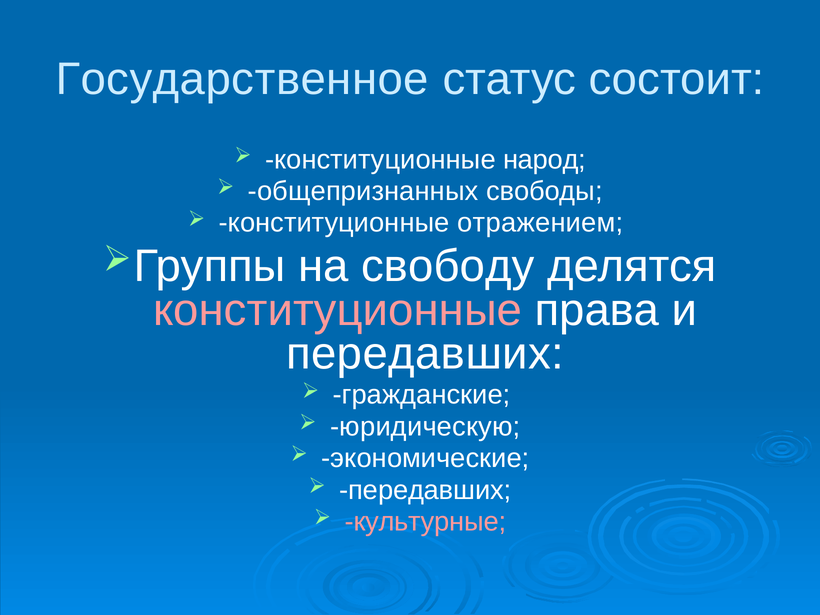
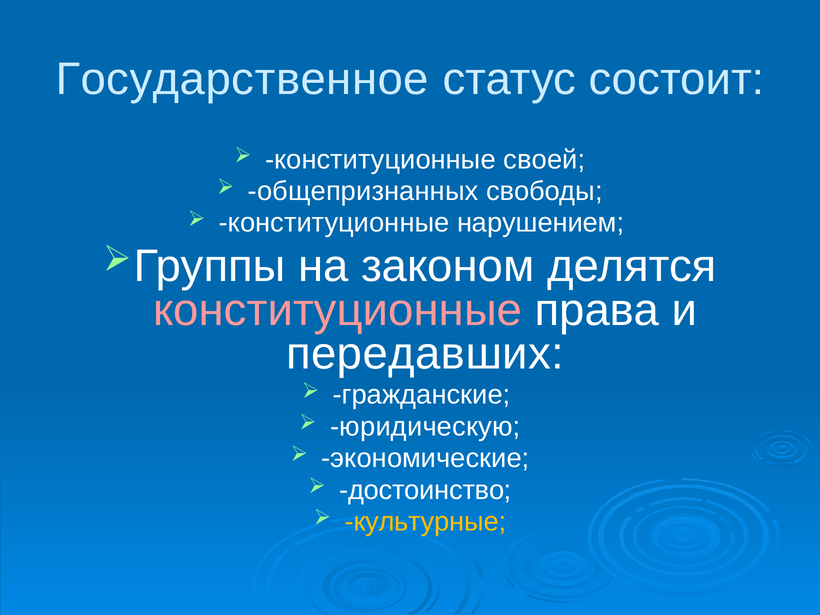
народ: народ -> своей
отражением: отражением -> нарушением
свободу: свободу -> законом
передавших at (425, 490): передавших -> достоинство
культурные colour: pink -> yellow
